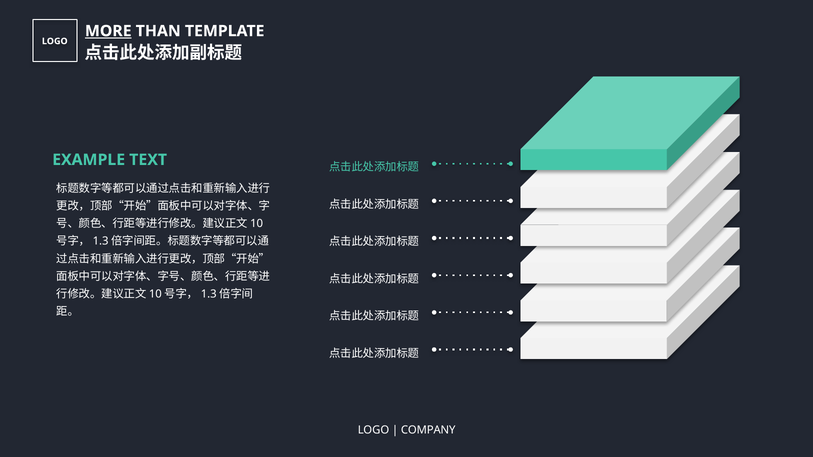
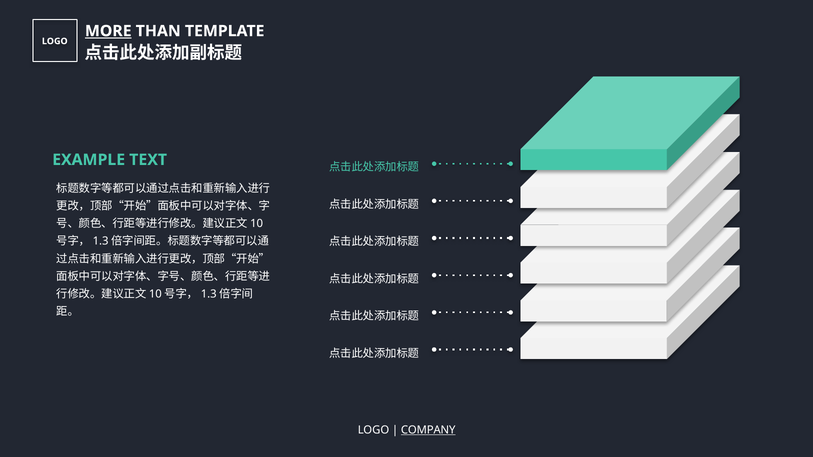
COMPANY underline: none -> present
